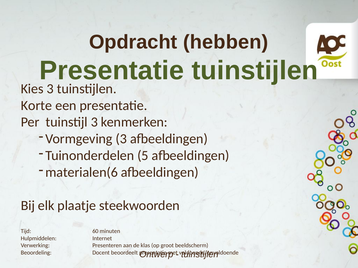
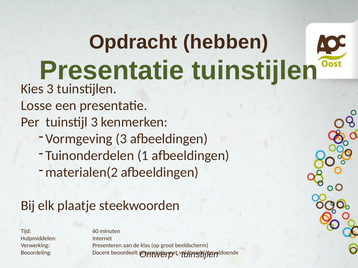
Korte: Korte -> Losse
5: 5 -> 1
materialen(6: materialen(6 -> materialen(2
